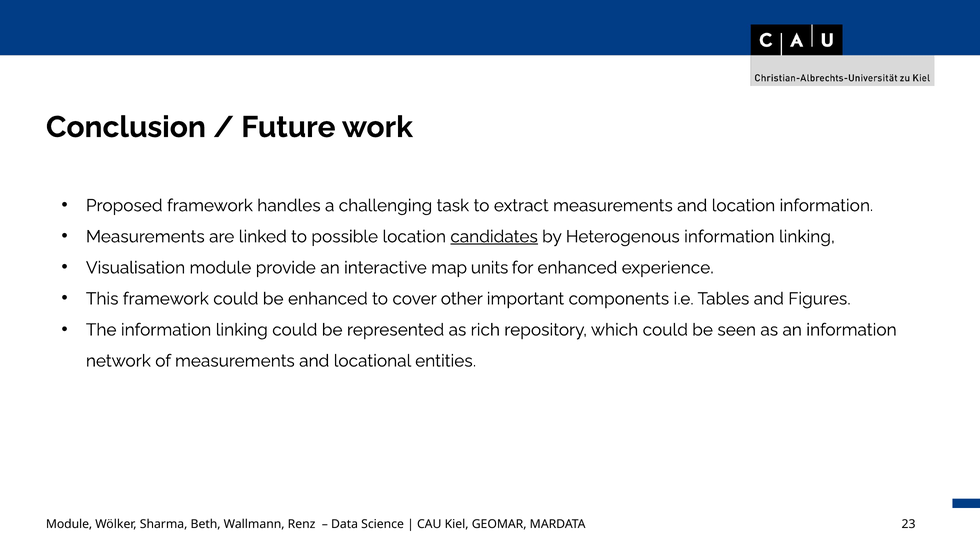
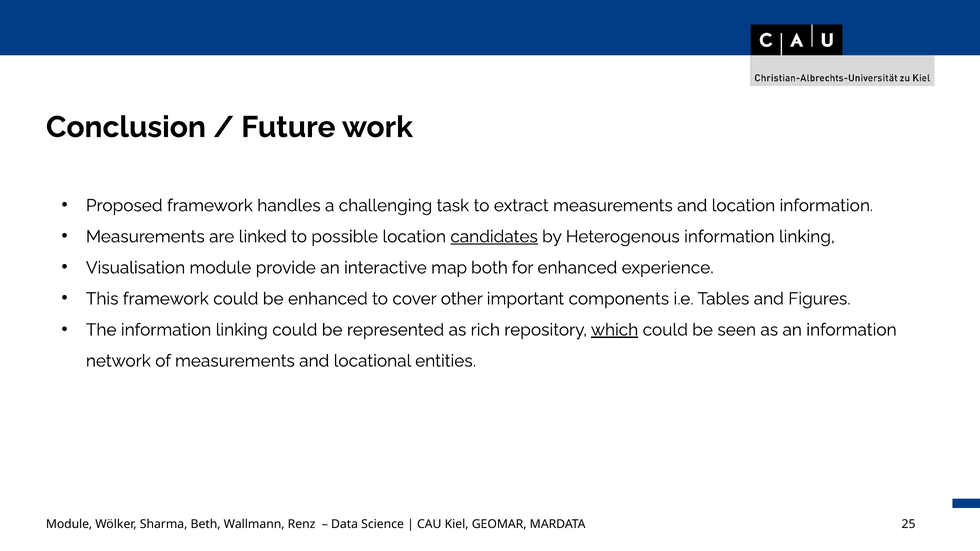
units: units -> both
which underline: none -> present
23: 23 -> 25
